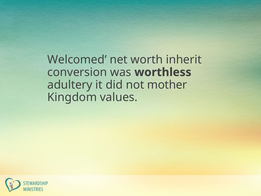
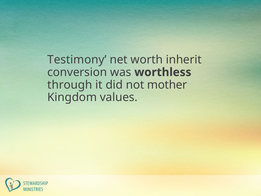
Welcomed: Welcomed -> Testimony
adultery: adultery -> through
